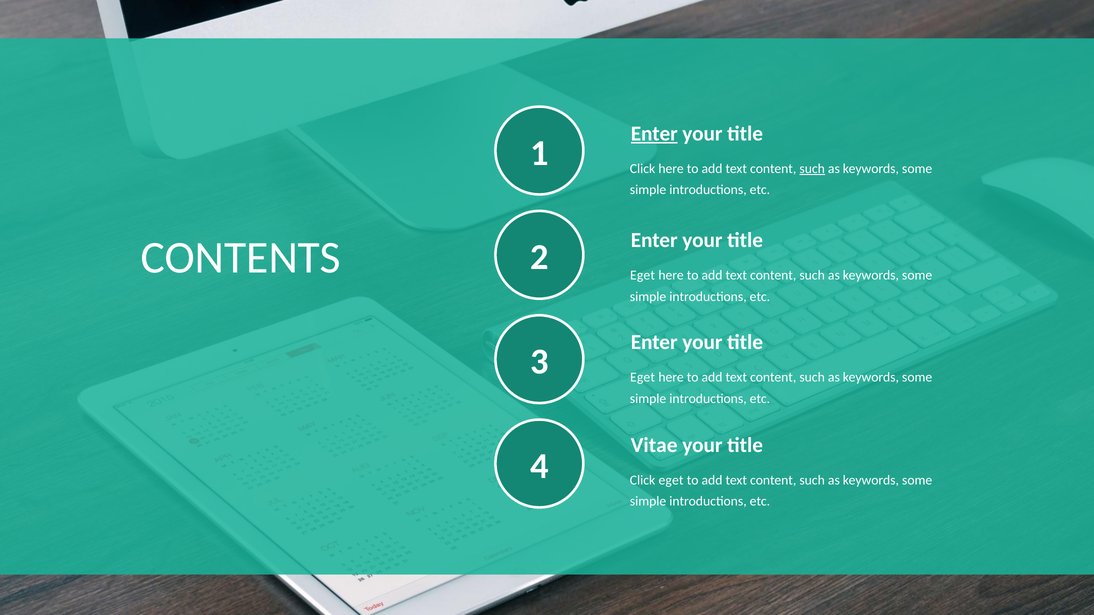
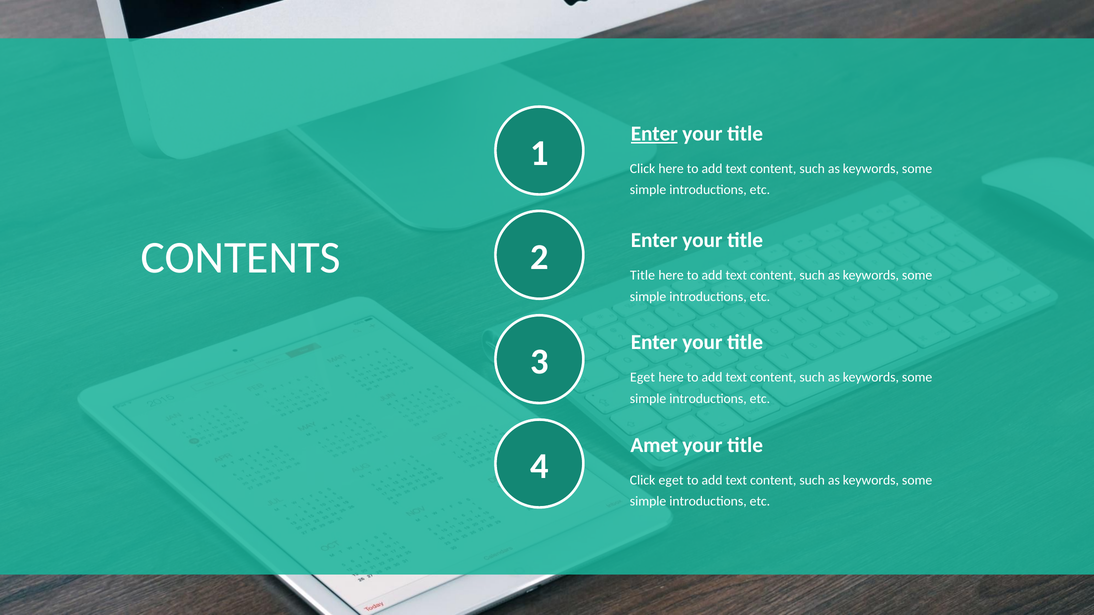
such at (812, 169) underline: present -> none
Eget at (643, 275): Eget -> Title
Vitae: Vitae -> Amet
